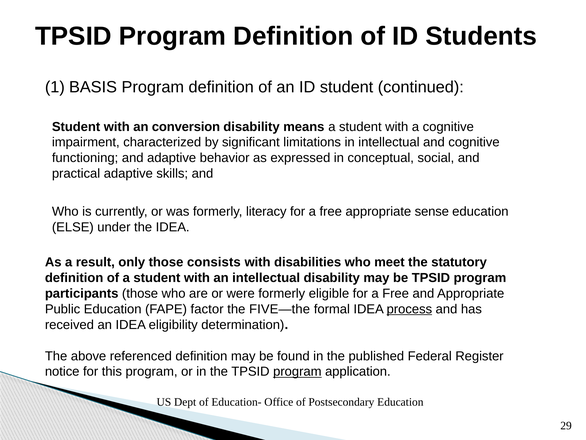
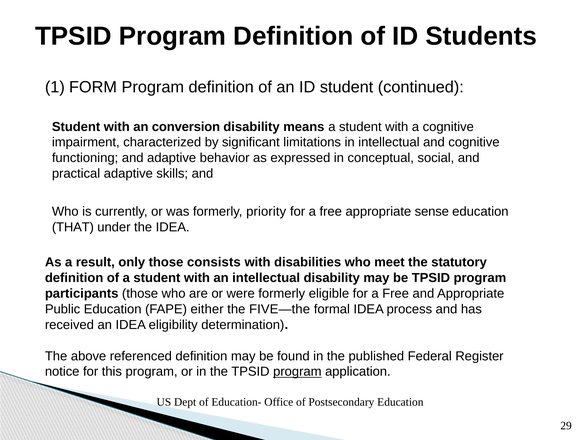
BASIS: BASIS -> FORM
literacy: literacy -> priority
ELSE: ELSE -> THAT
factor: factor -> either
process underline: present -> none
